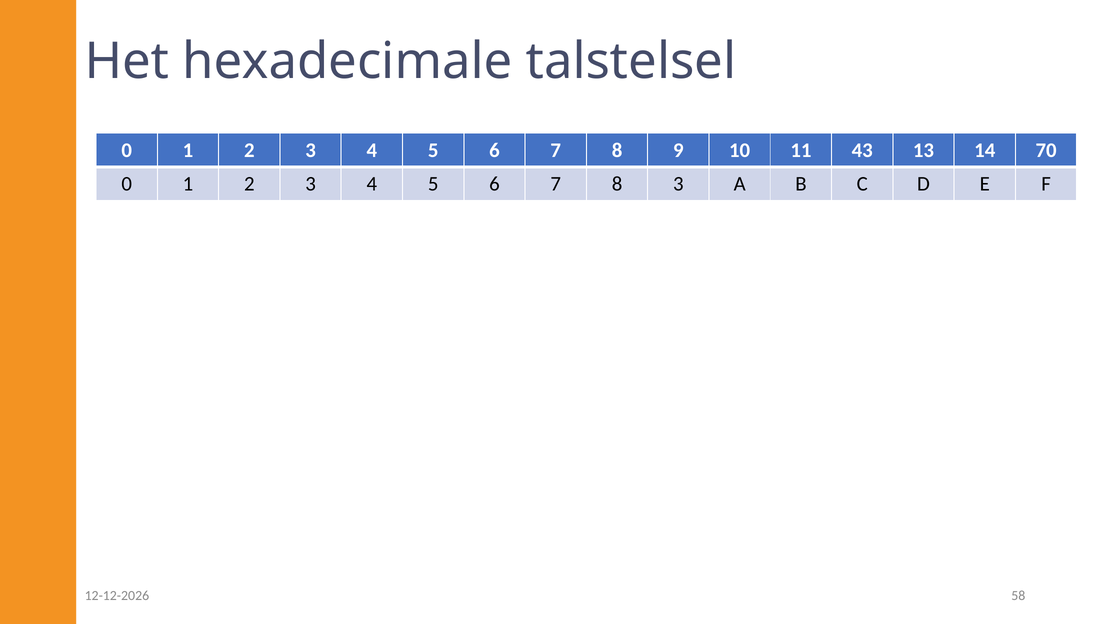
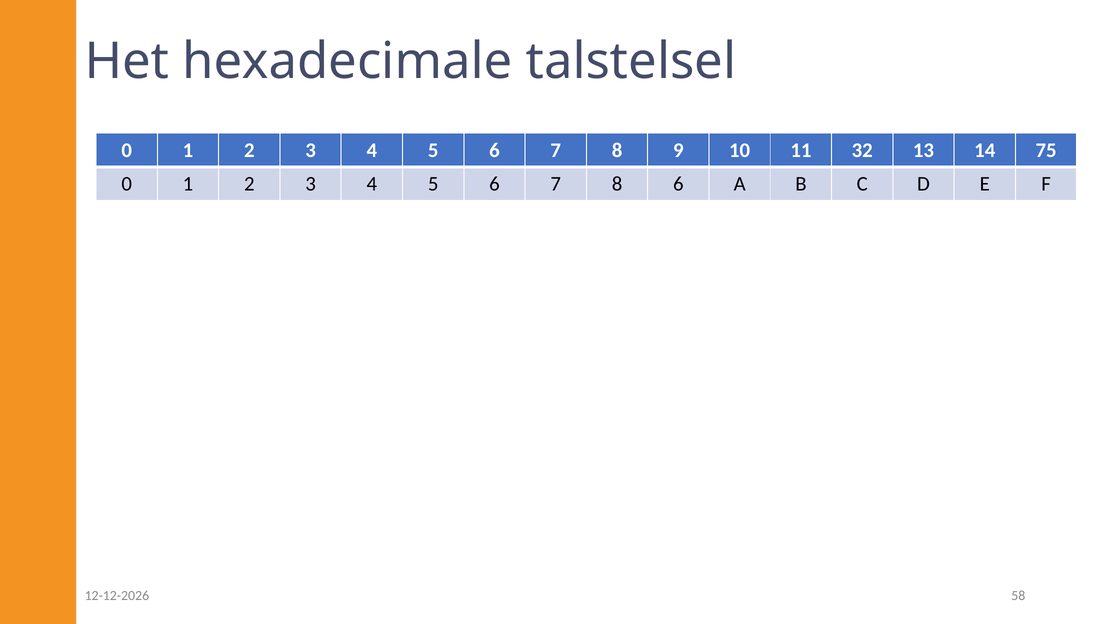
43: 43 -> 32
70: 70 -> 75
8 3: 3 -> 6
